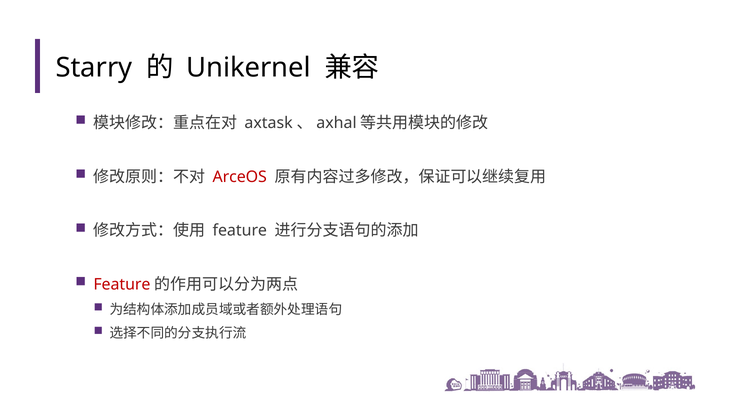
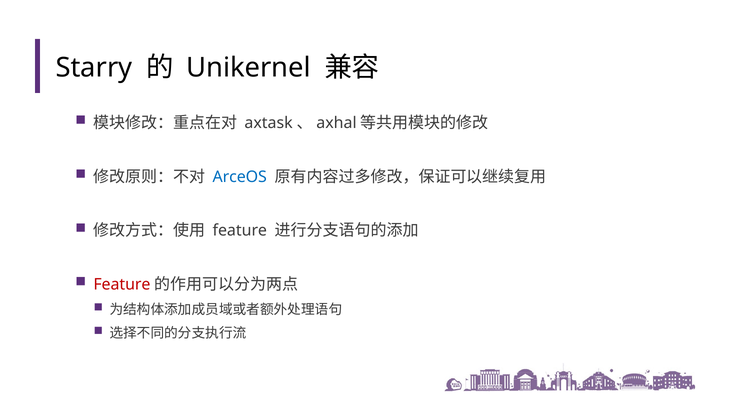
ArceOS colour: red -> blue
